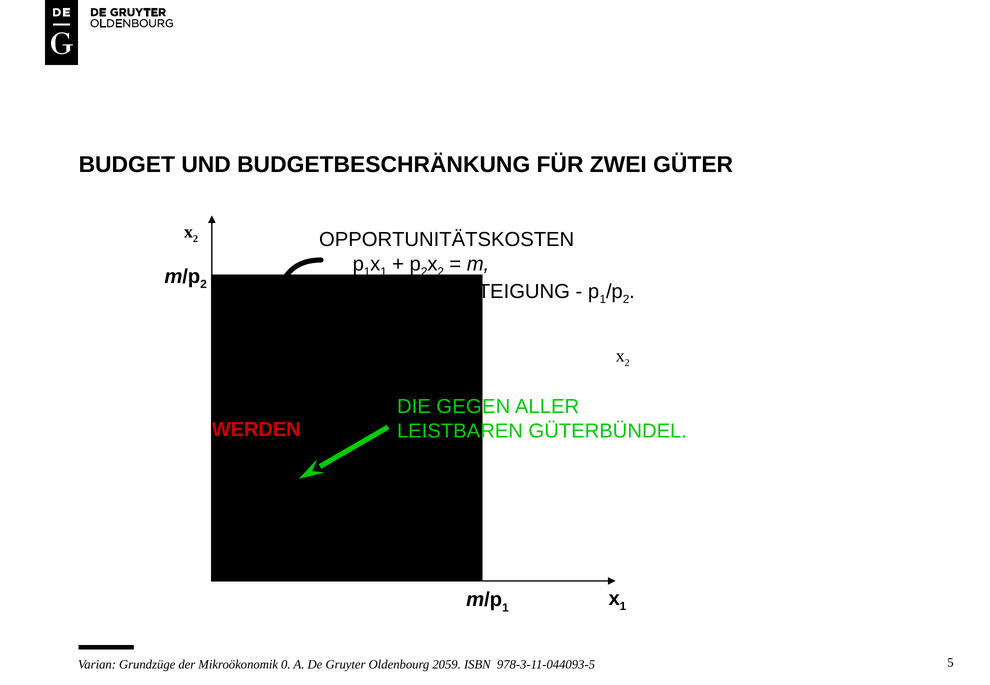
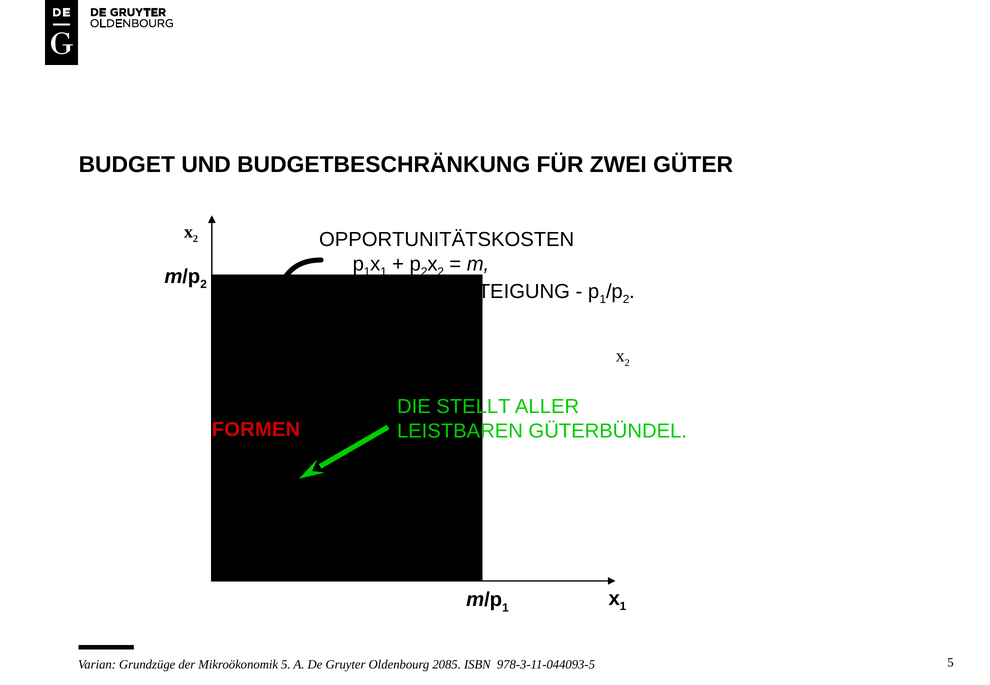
GEGEN: GEGEN -> STELLT
WERDEN: WERDEN -> FORMEN
Mikroökonomik 0: 0 -> 5
2059: 2059 -> 2085
